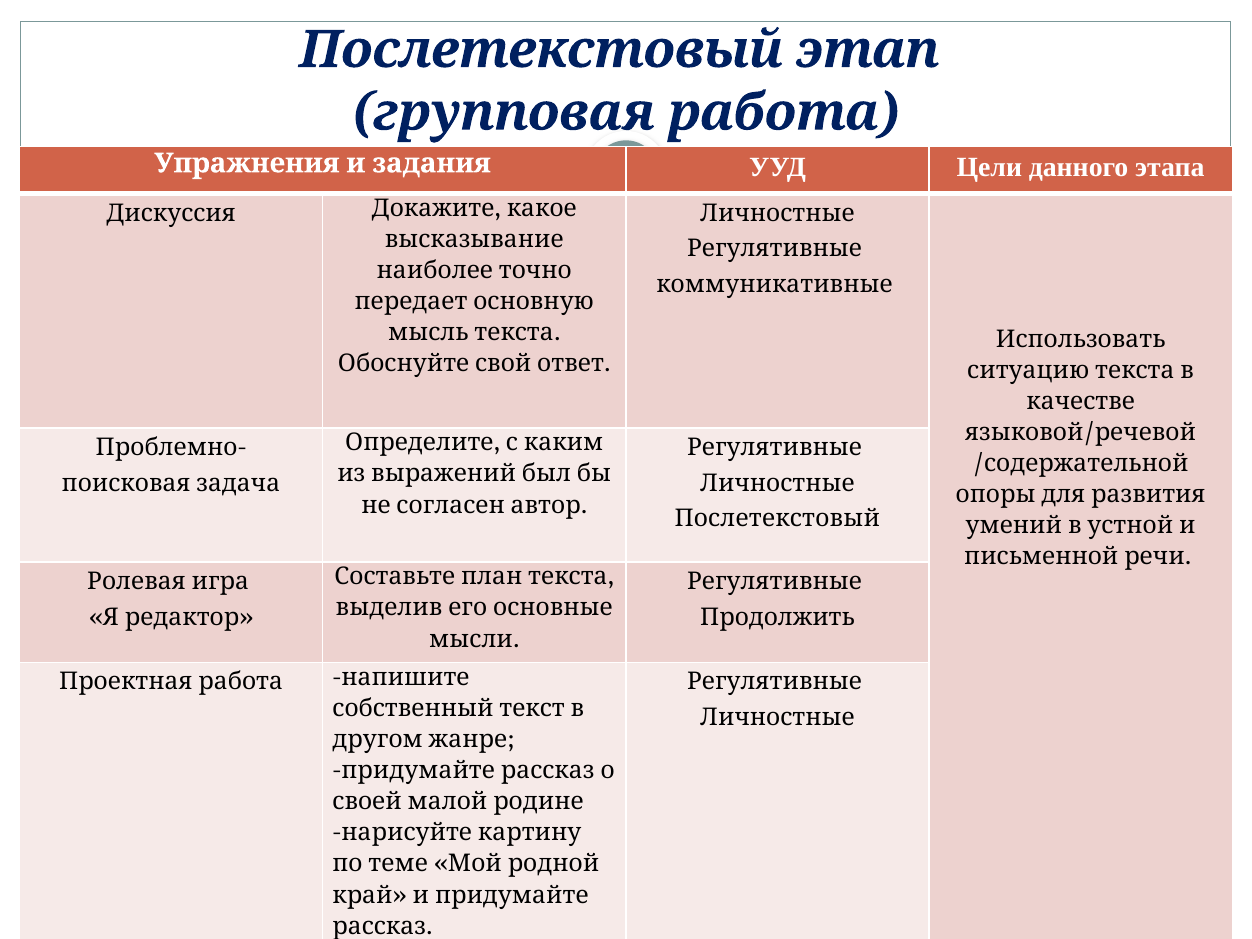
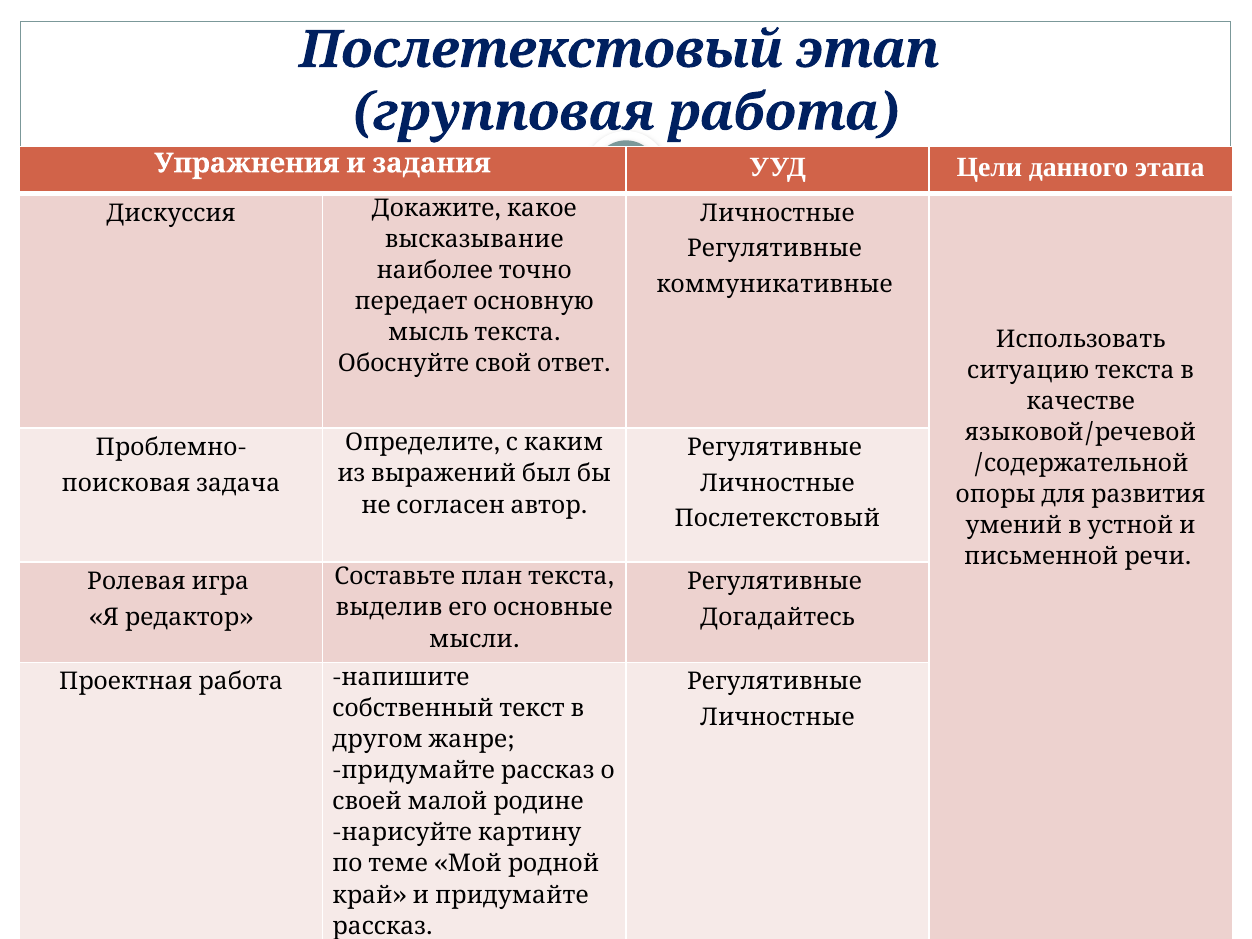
Продолжить: Продолжить -> Догадайтесь
